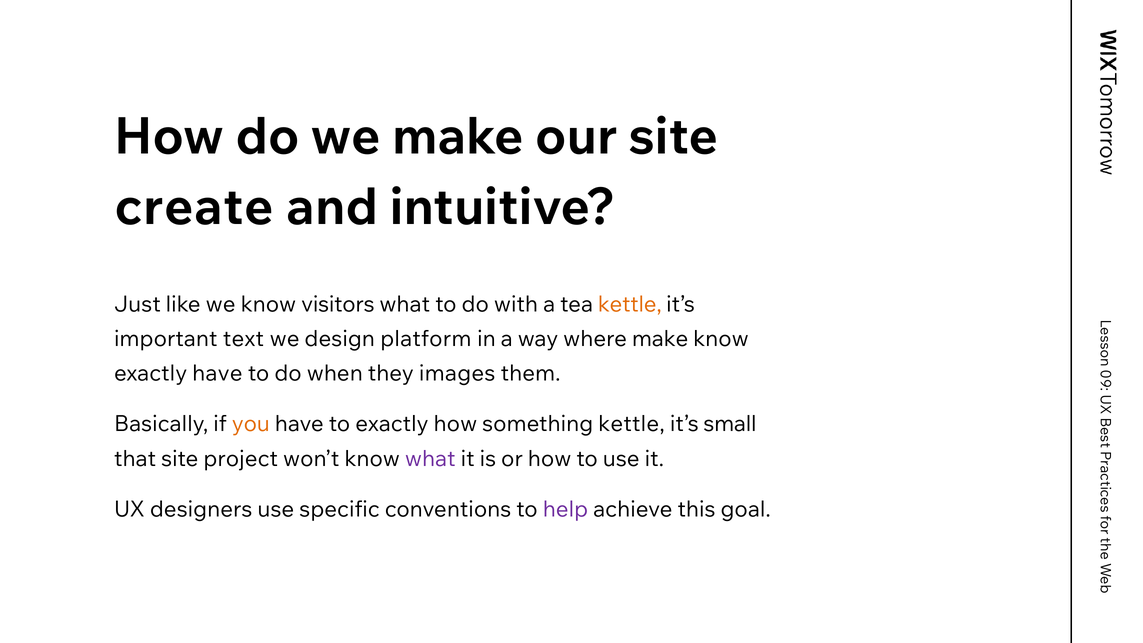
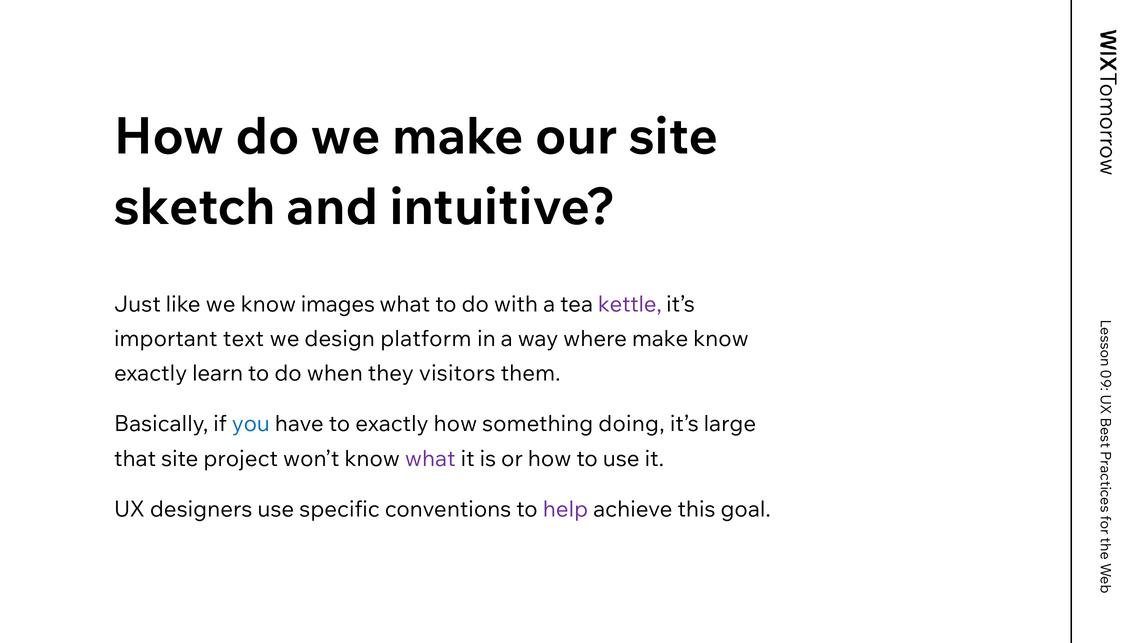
create: create -> sketch
visitors: visitors -> images
kettle at (630, 304) colour: orange -> purple
exactly have: have -> learn
images: images -> visitors
you colour: orange -> blue
something kettle: kettle -> doing
small: small -> large
